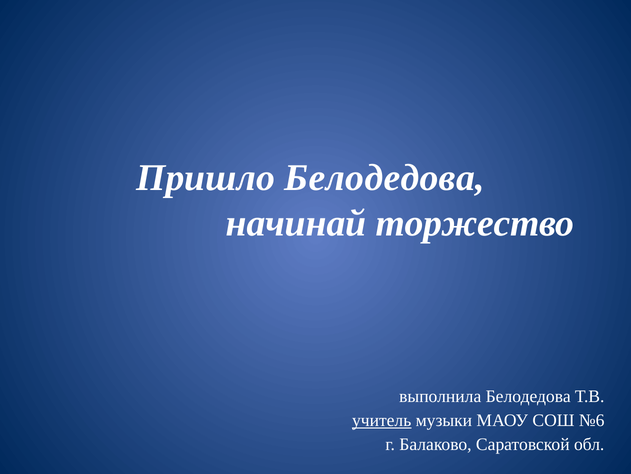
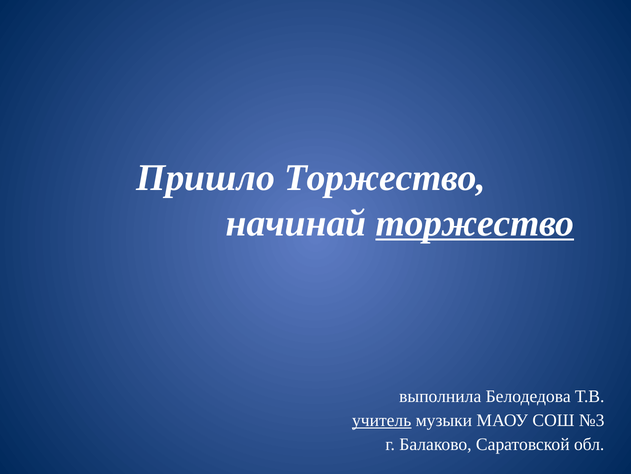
Пришло Белодедова: Белодедова -> Торжество
торжество at (475, 223) underline: none -> present
№6: №6 -> №3
